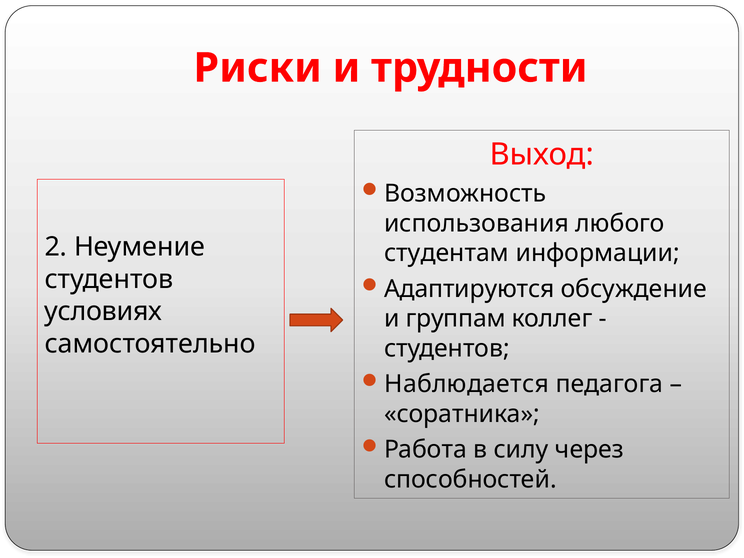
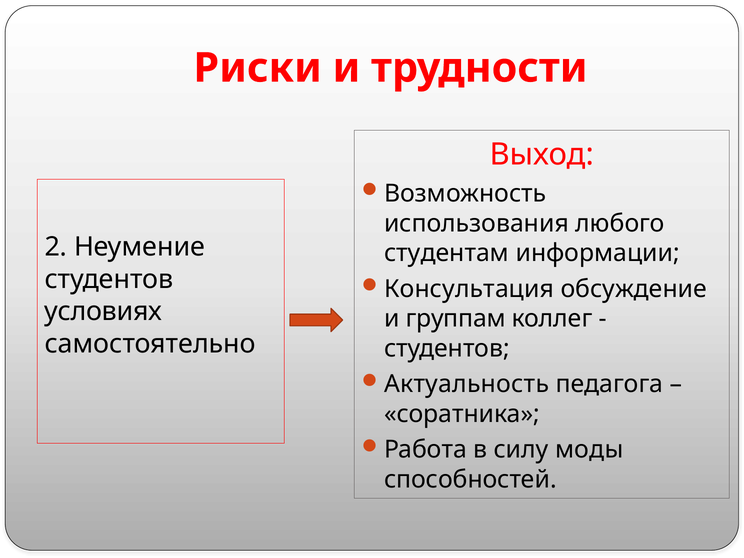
Адаптируются: Адаптируются -> Консультация
Наблюдается: Наблюдается -> Актуальность
через: через -> моды
